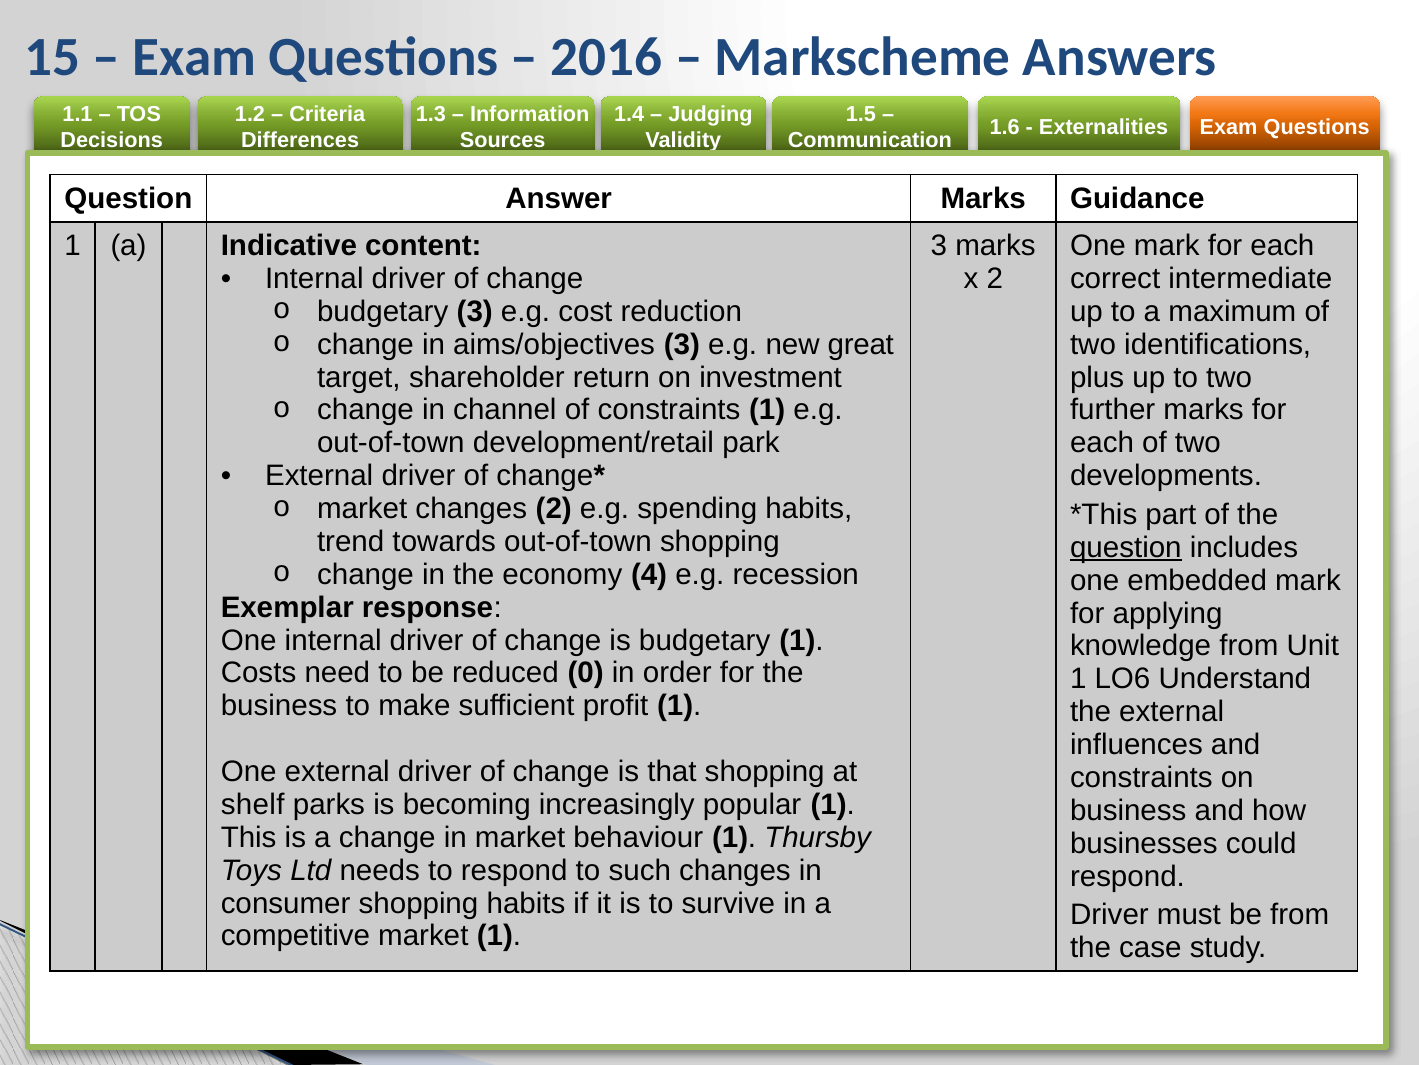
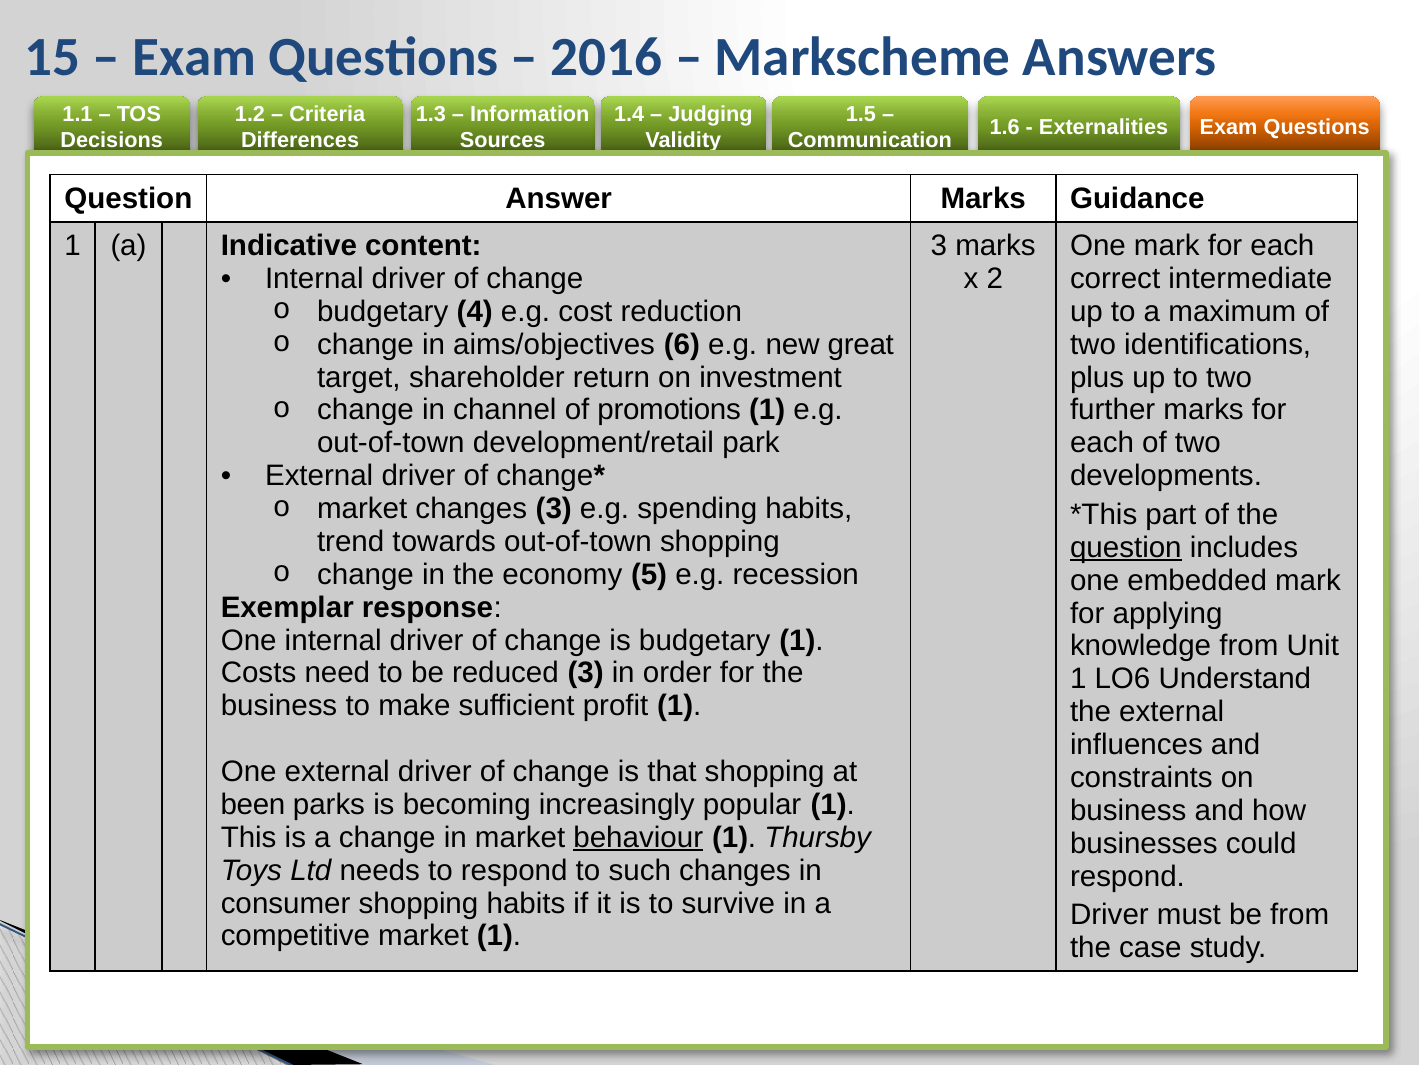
budgetary 3: 3 -> 4
aims/objectives 3: 3 -> 6
of constraints: constraints -> promotions
changes 2: 2 -> 3
4: 4 -> 5
reduced 0: 0 -> 3
shelf: shelf -> been
behaviour underline: none -> present
